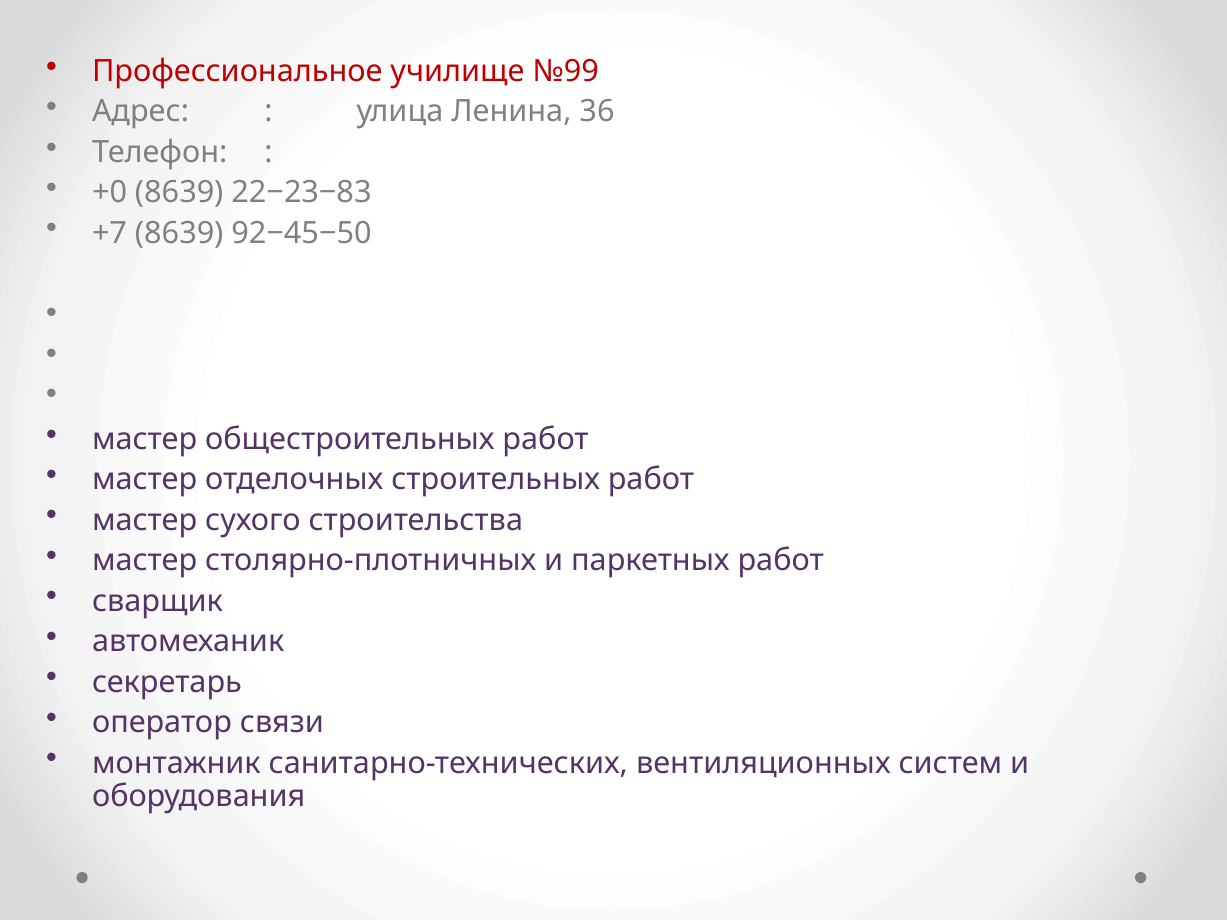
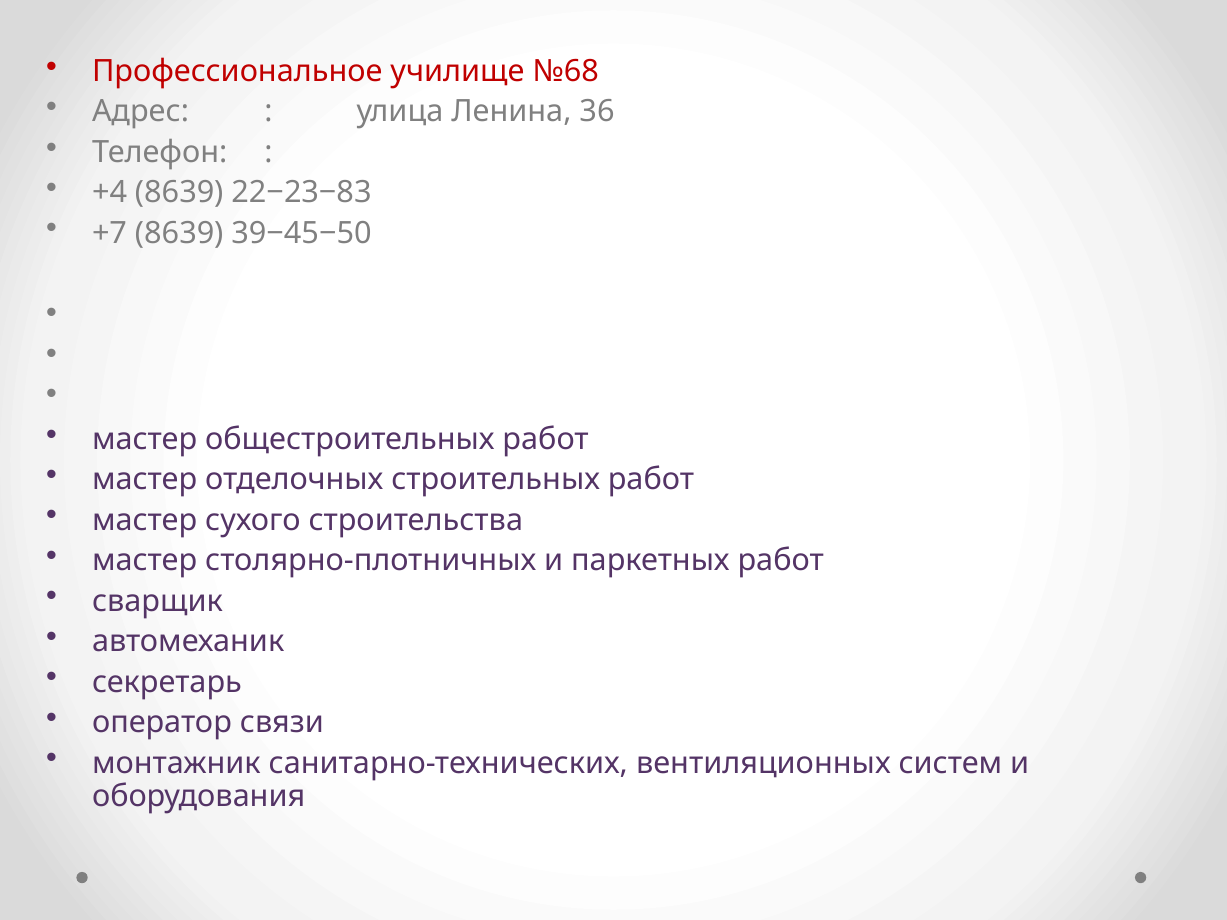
№99: №99 -> №68
+0: +0 -> +4
92−45−50: 92−45−50 -> 39−45−50
